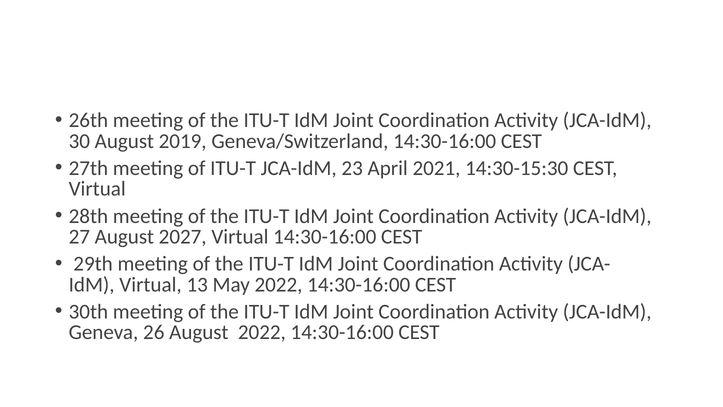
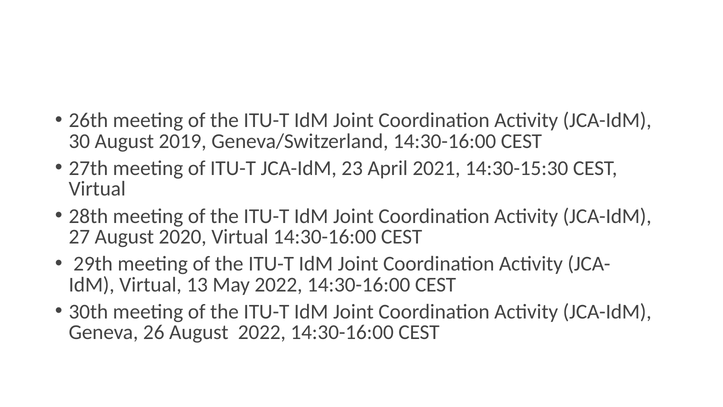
2027: 2027 -> 2020
